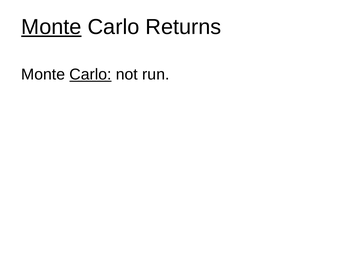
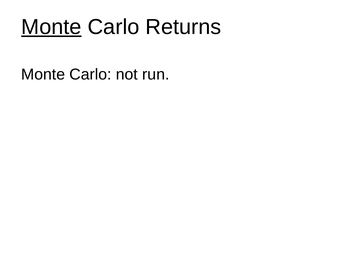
Carlo at (91, 74) underline: present -> none
